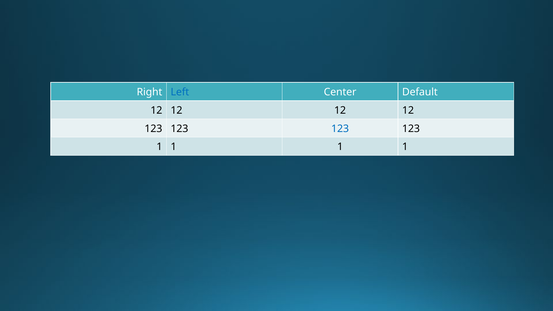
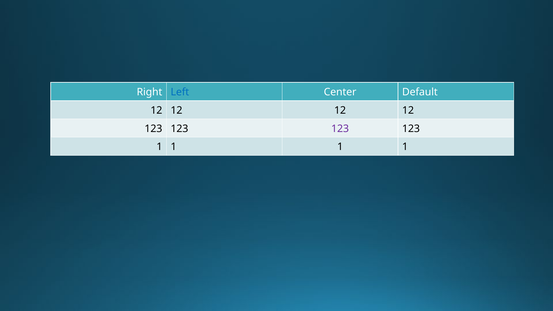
123 at (340, 129) colour: blue -> purple
